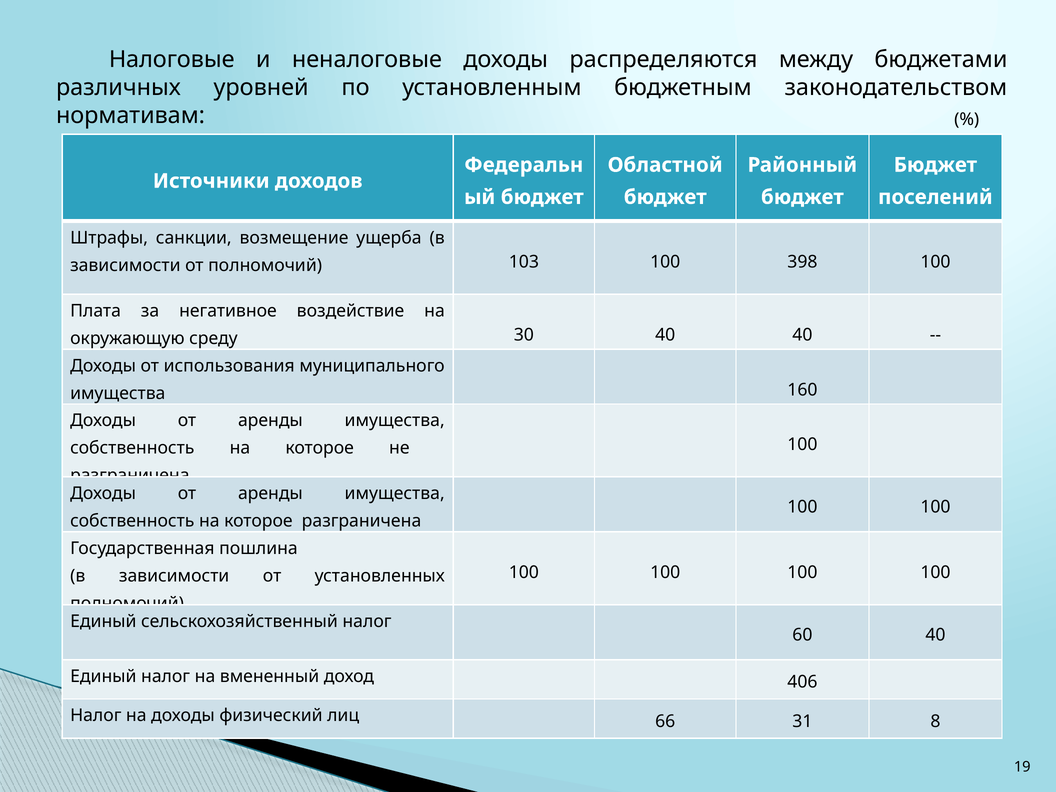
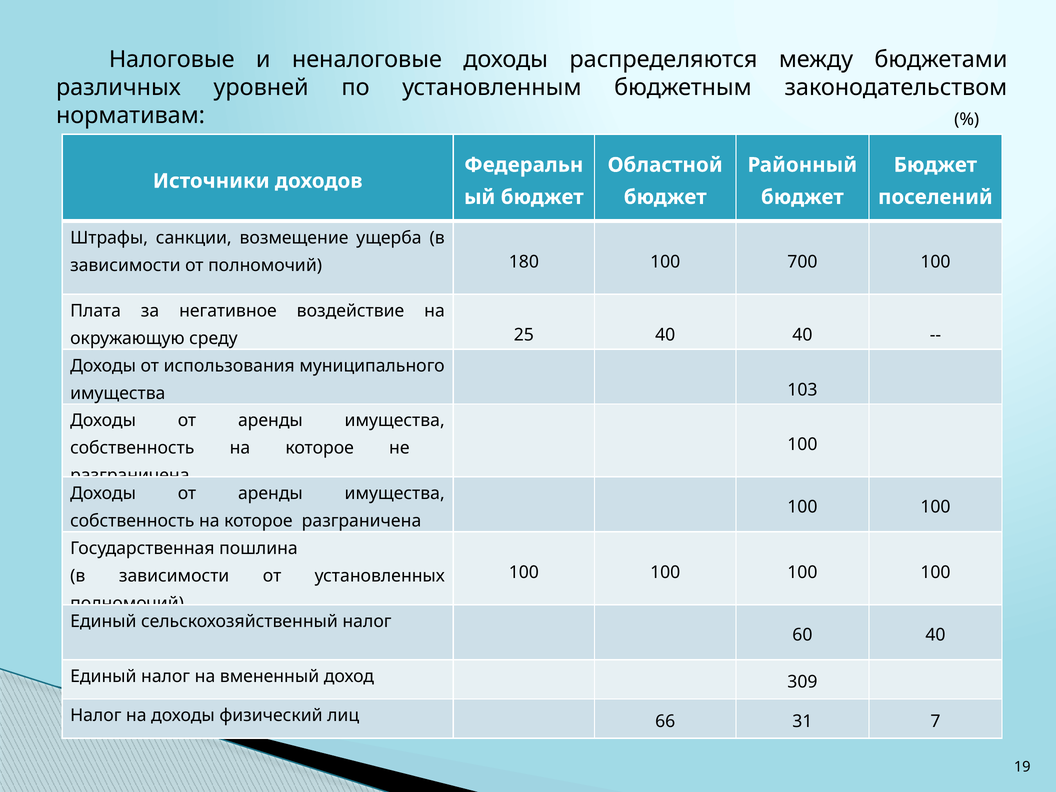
103: 103 -> 180
398: 398 -> 700
30: 30 -> 25
160: 160 -> 103
406: 406 -> 309
8: 8 -> 7
